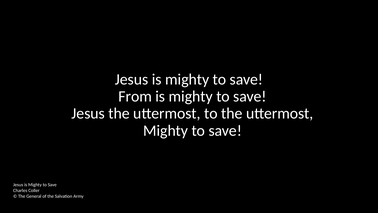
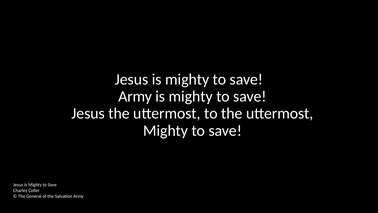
From at (135, 96): From -> Army
